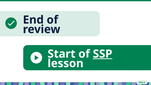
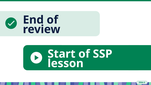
SSP underline: present -> none
